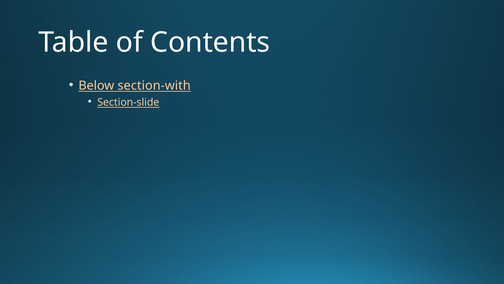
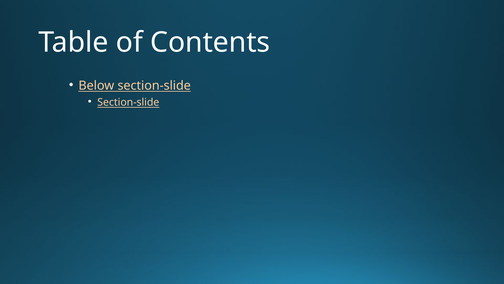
Below section-with: section-with -> section-slide
